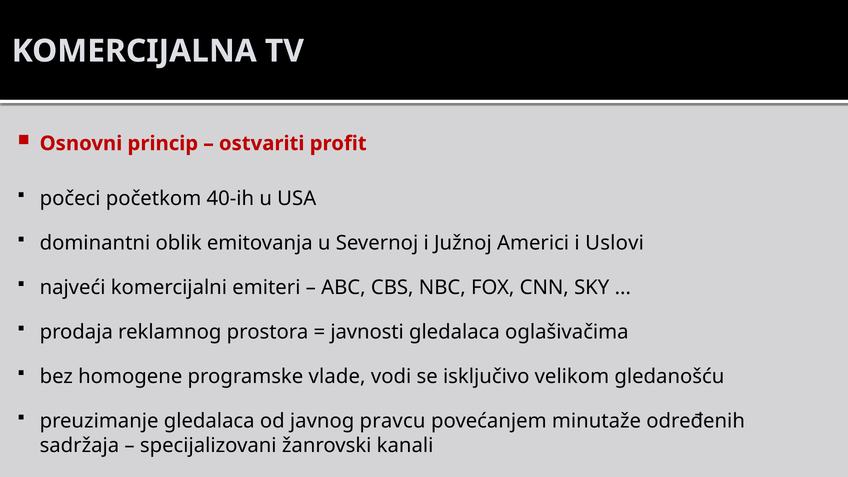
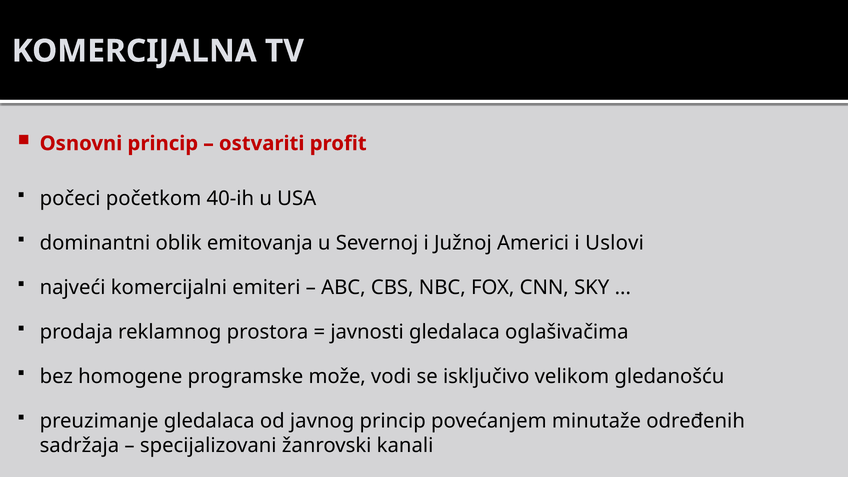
vlade: vlade -> može
javnog pravcu: pravcu -> princip
